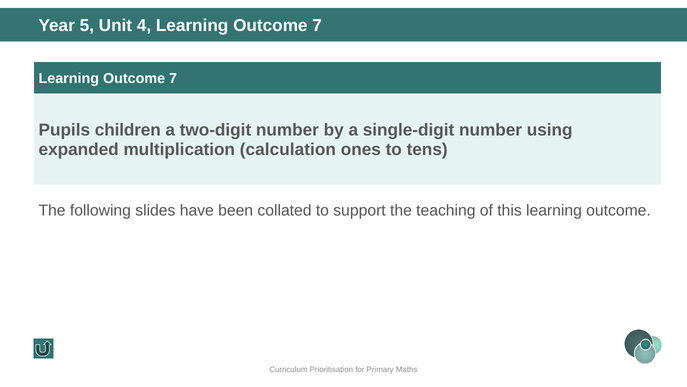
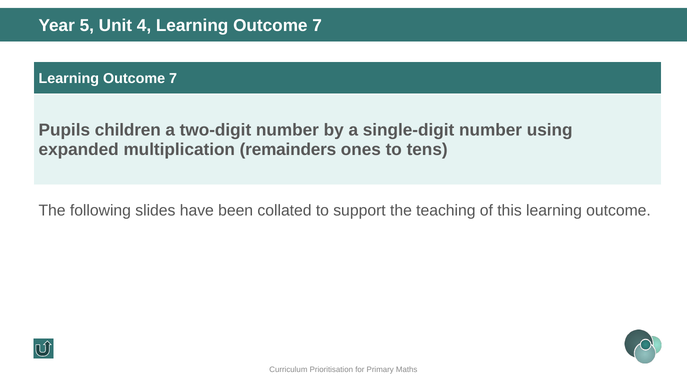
calculation: calculation -> remainders
